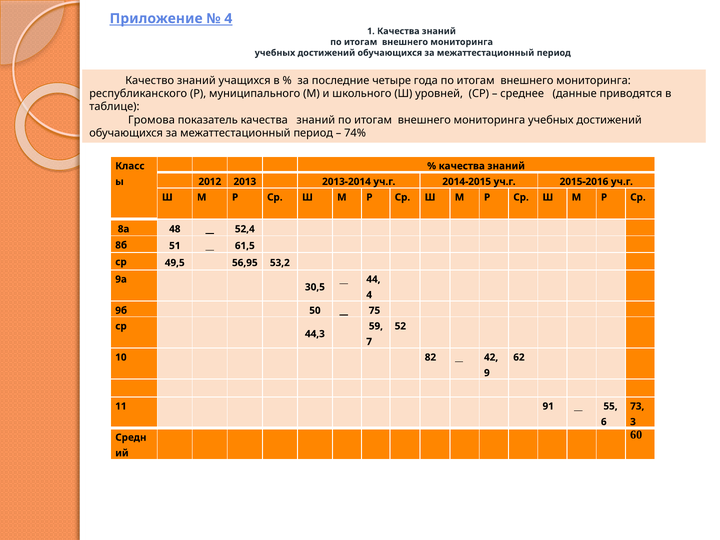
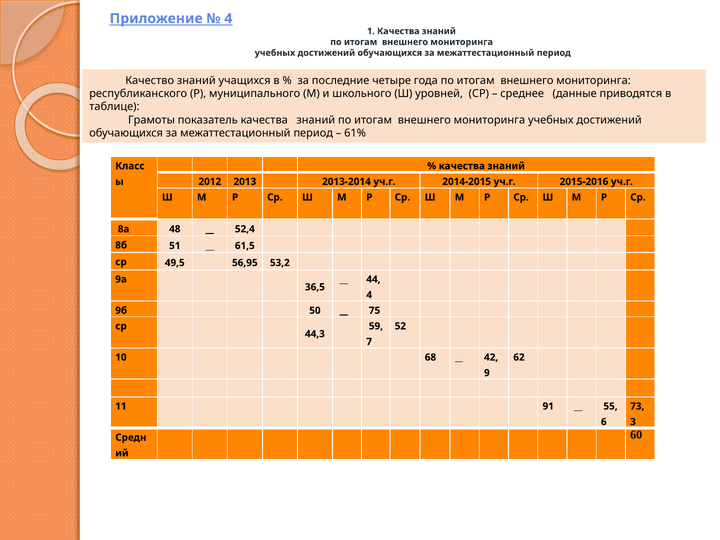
Громова: Громова -> Грамоты
74%: 74% -> 61%
30,5: 30,5 -> 36,5
82: 82 -> 68
